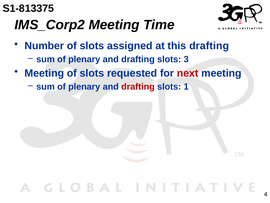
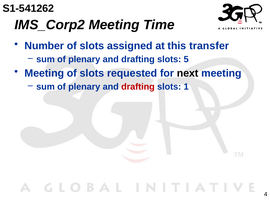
S1-813375: S1-813375 -> S1-541262
this drafting: drafting -> transfer
3: 3 -> 5
next colour: red -> black
